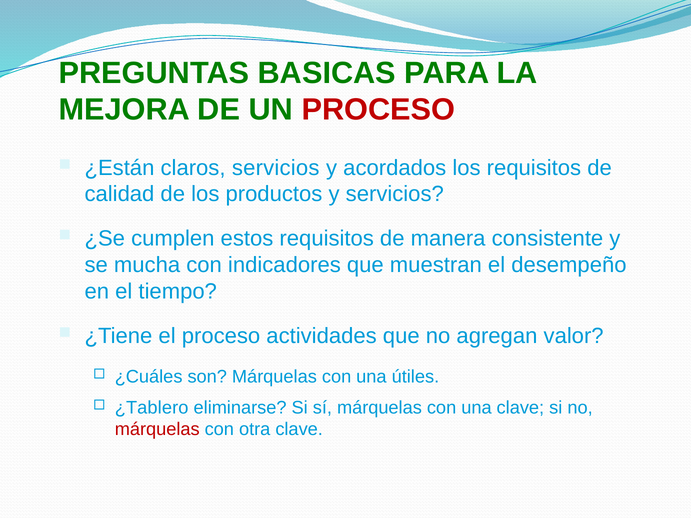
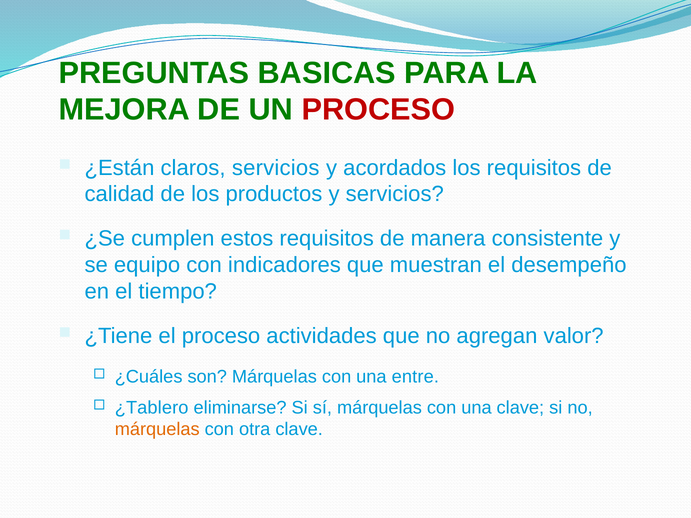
mucha: mucha -> equipo
útiles: útiles -> entre
márquelas at (157, 430) colour: red -> orange
